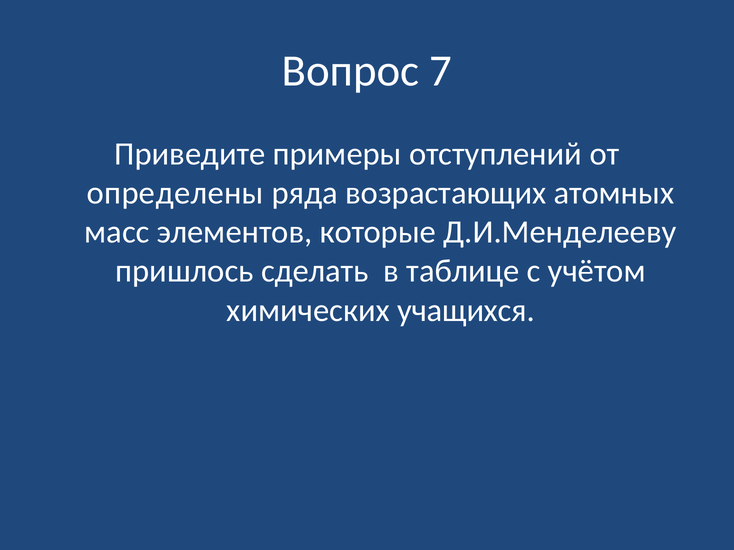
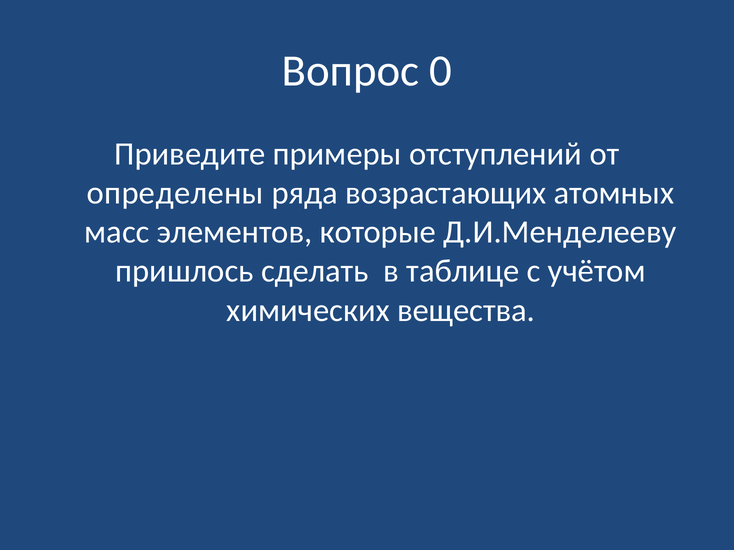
7: 7 -> 0
учащихся: учащихся -> вещества
